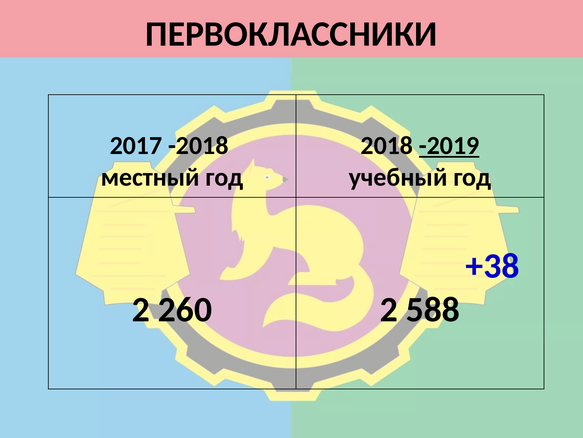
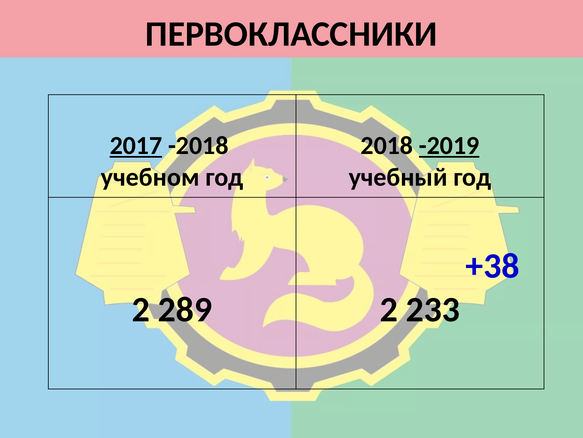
2017 underline: none -> present
местный: местный -> учебном
260: 260 -> 289
588: 588 -> 233
